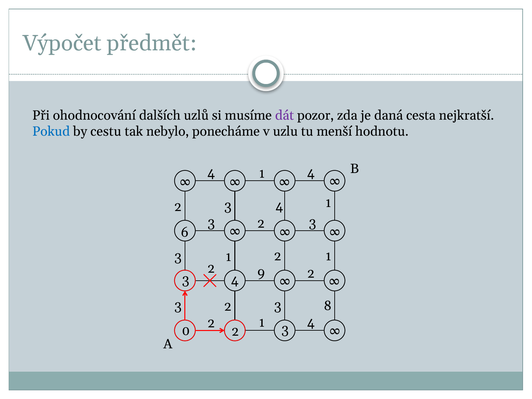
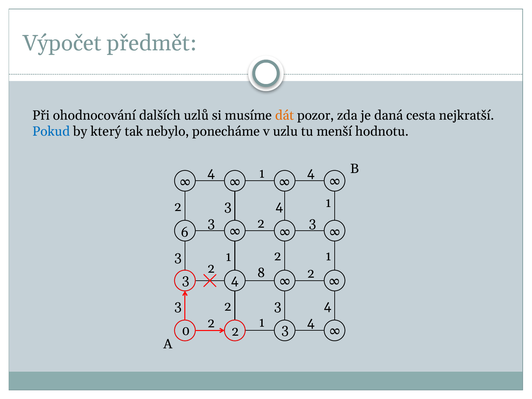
dát colour: purple -> orange
cestu: cestu -> který
9: 9 -> 8
8 at (328, 306): 8 -> 4
